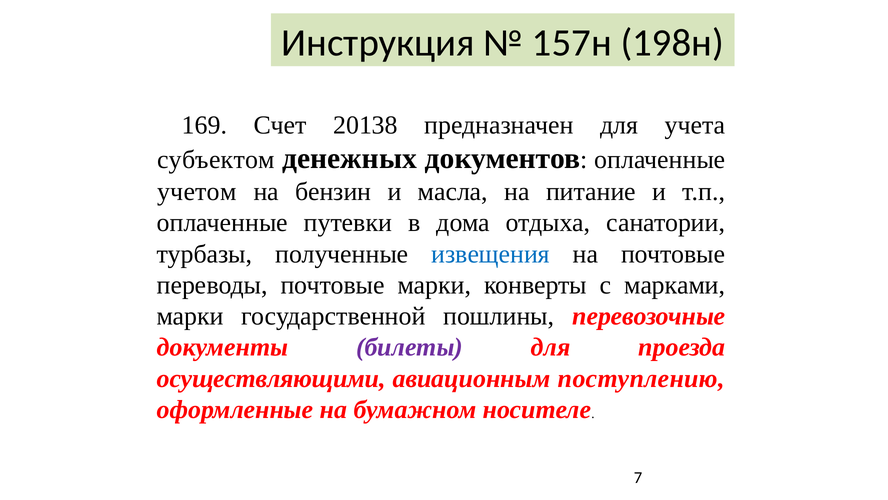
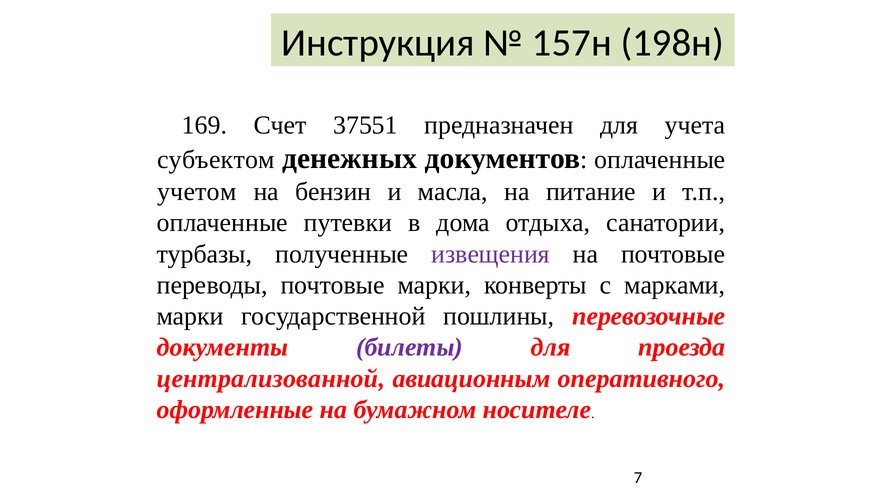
20138: 20138 -> 37551
извещения colour: blue -> purple
осуществляющими: осуществляющими -> централизованной
поступлению: поступлению -> оперативного
